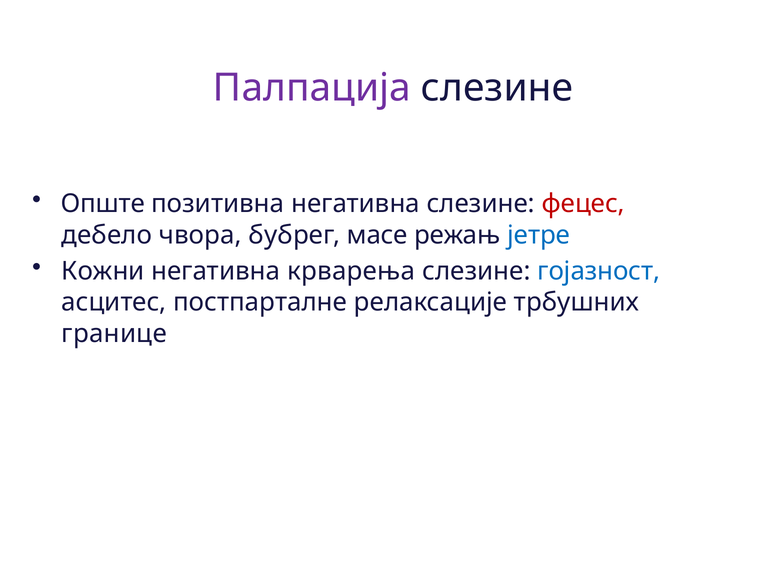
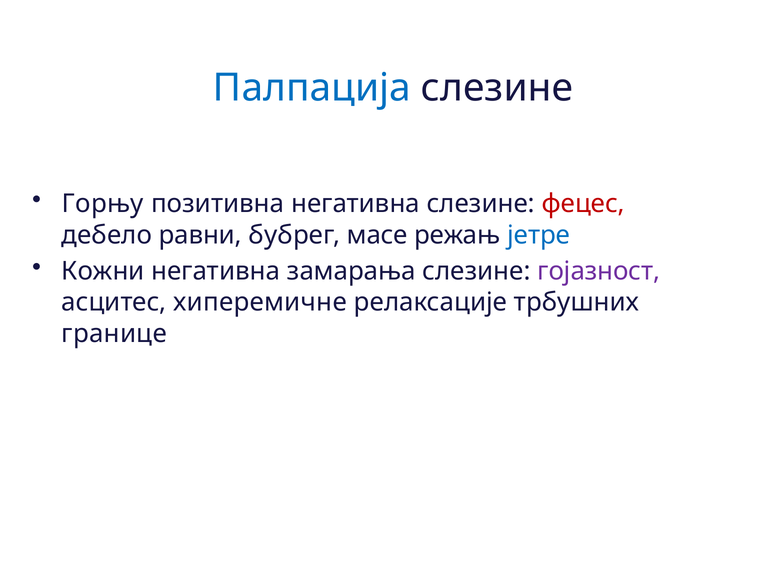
Палпација colour: purple -> blue
Опште: Опште -> Горњу
чвора: чвора -> равни
крварења: крварења -> замарања
гојазност colour: blue -> purple
постпарталне: постпарталне -> хиперемичне
